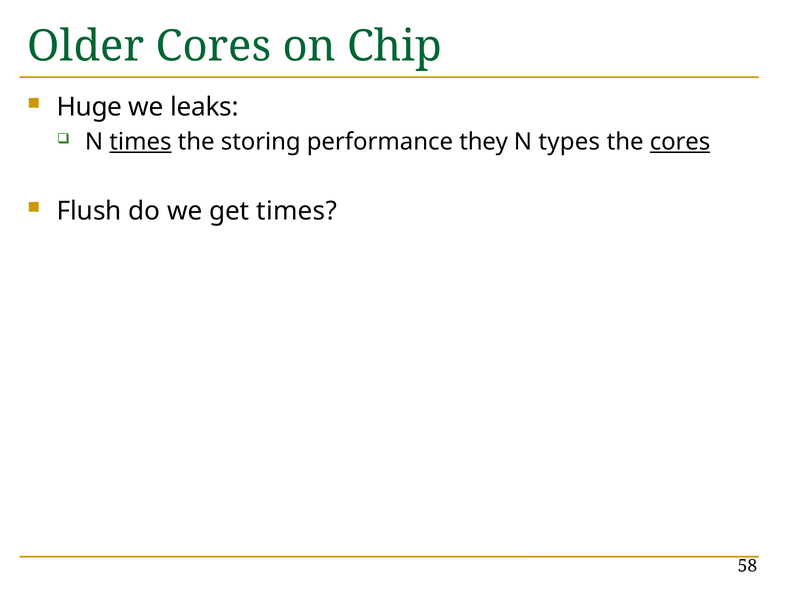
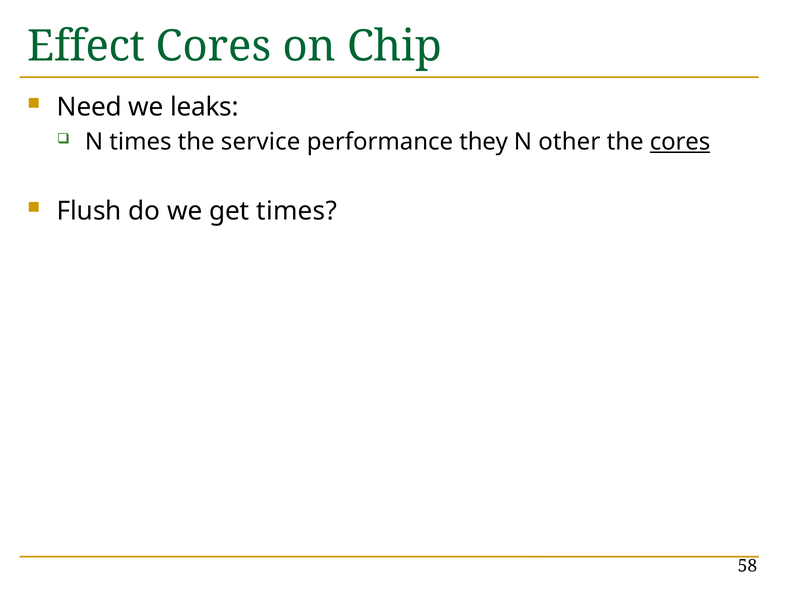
Older: Older -> Effect
Huge: Huge -> Need
times at (140, 142) underline: present -> none
storing: storing -> service
types: types -> other
